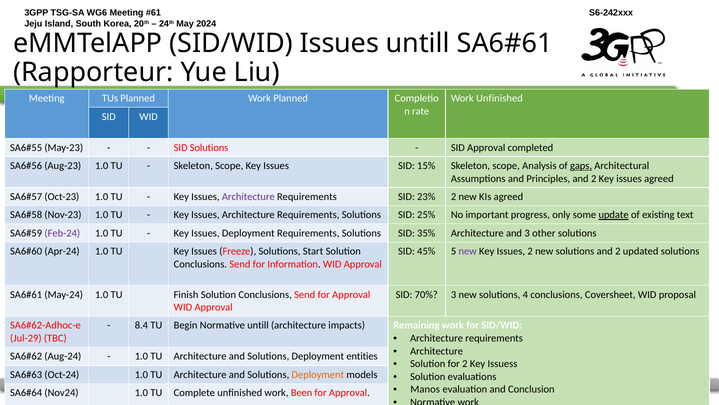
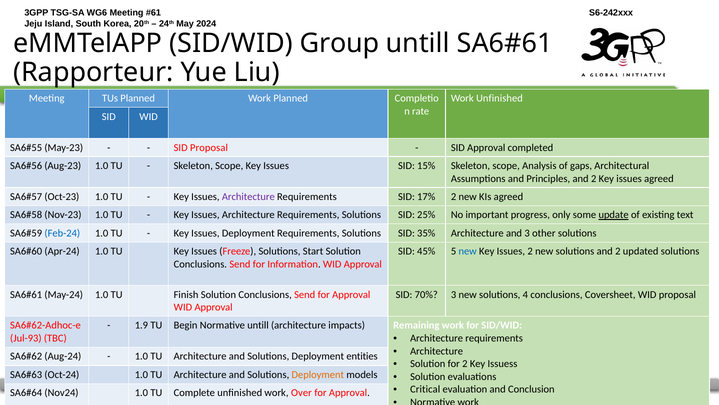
SID/WID Issues: Issues -> Group
SID Solutions: Solutions -> Proposal
gaps underline: present -> none
23%: 23% -> 17%
Feb-24 at (62, 233) colour: purple -> blue
new at (468, 251) colour: purple -> blue
8.4: 8.4 -> 1.9
Jul-29: Jul-29 -> Jul-93
Manos: Manos -> Critical
Been: Been -> Over
